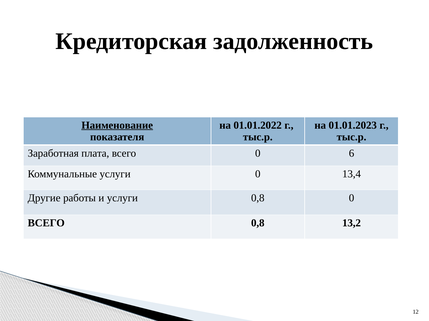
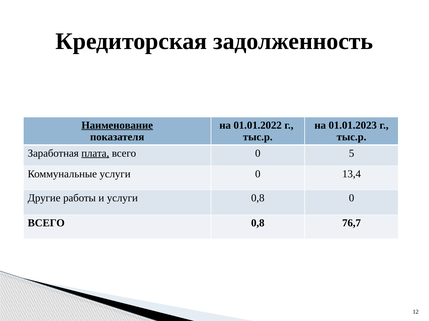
плата underline: none -> present
6: 6 -> 5
13,2: 13,2 -> 76,7
